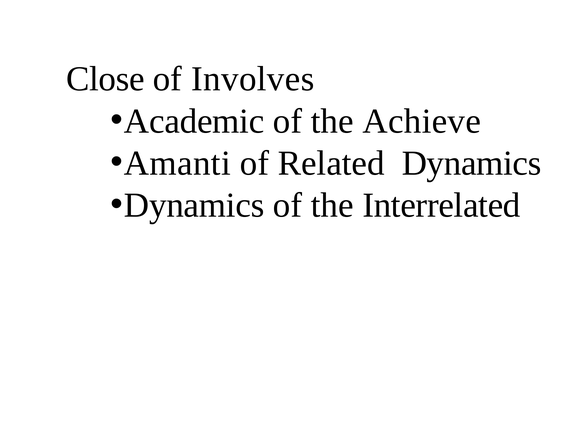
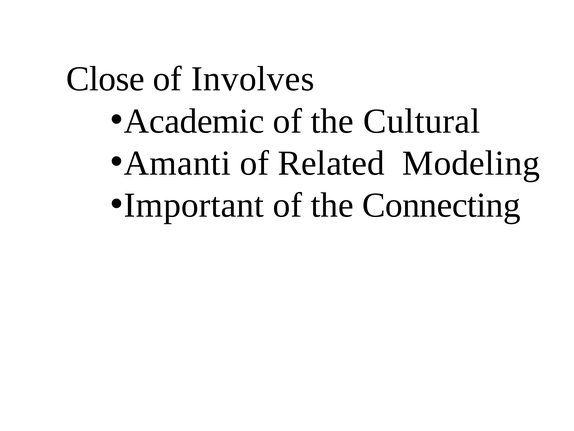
Achieve: Achieve -> Cultural
Related Dynamics: Dynamics -> Modeling
Dynamics at (194, 205): Dynamics -> Important
Interrelated: Interrelated -> Connecting
